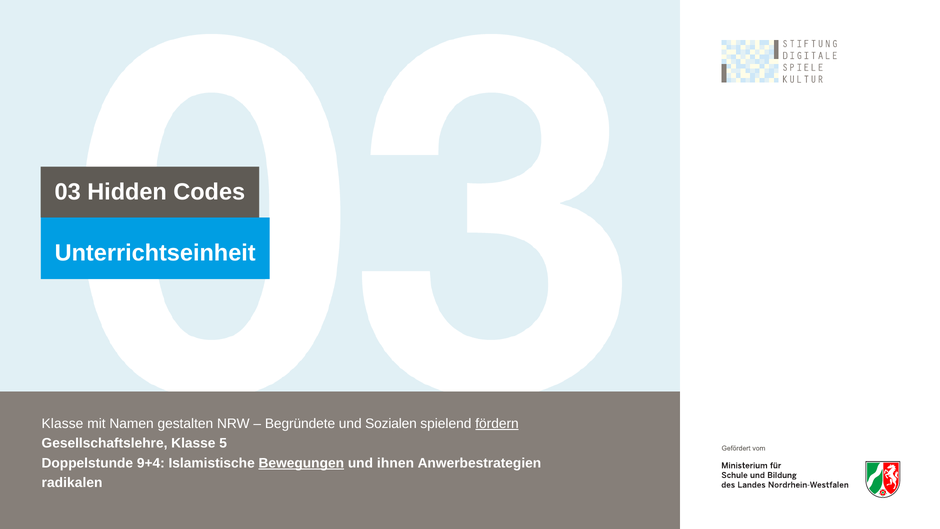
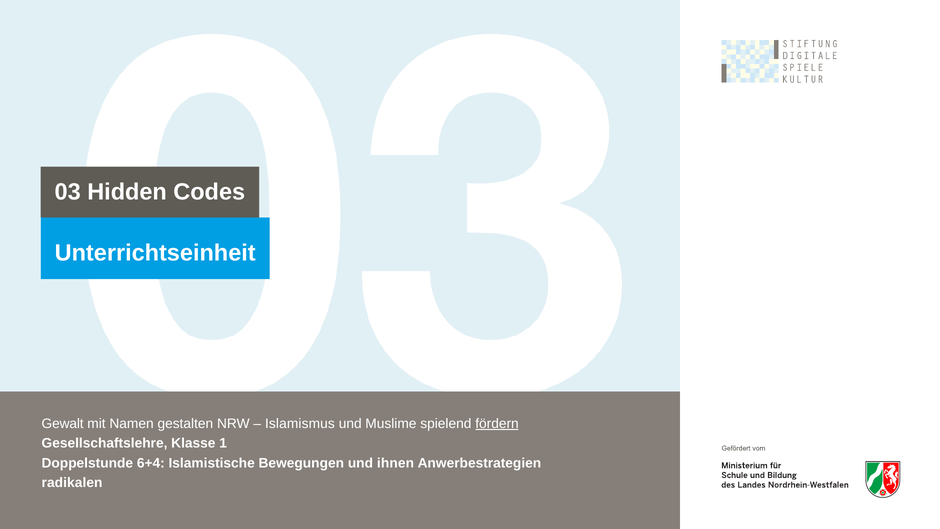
Klasse at (62, 423): Klasse -> Gewalt
Begründete: Begründete -> Islamismus
Sozialen: Sozialen -> Muslime
5: 5 -> 1
9+4: 9+4 -> 6+4
Bewegungen underline: present -> none
